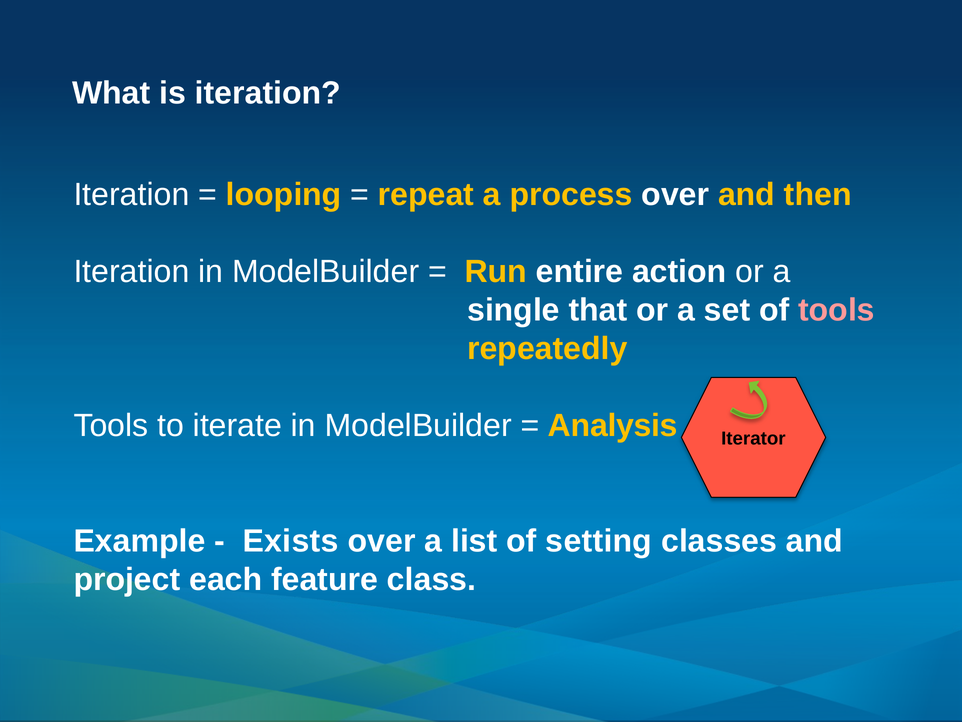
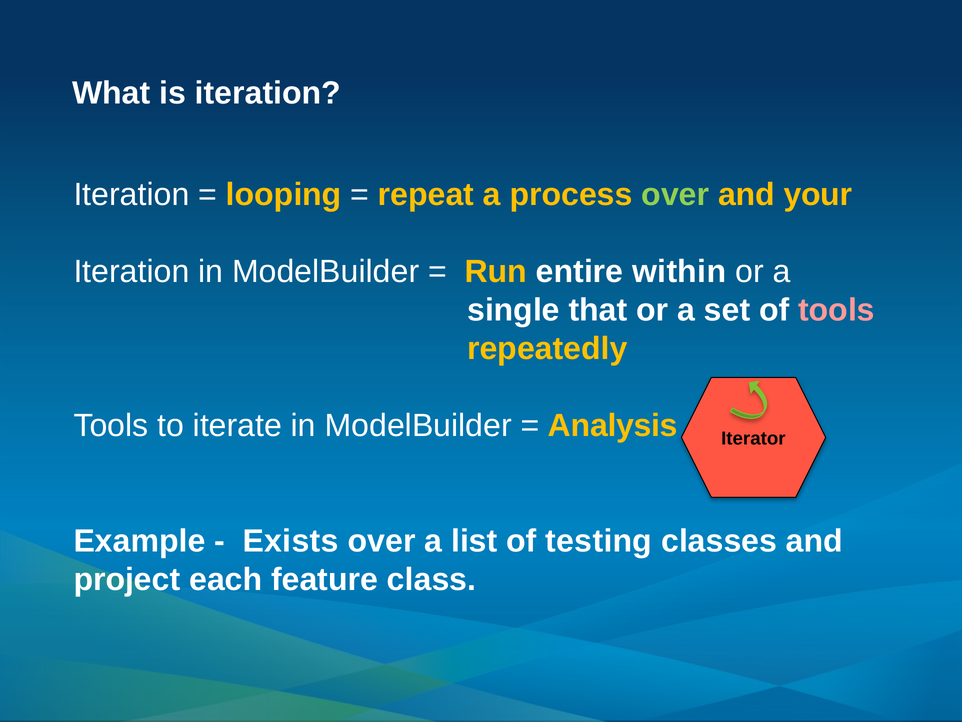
over at (675, 195) colour: white -> light green
then: then -> your
action: action -> within
setting: setting -> testing
